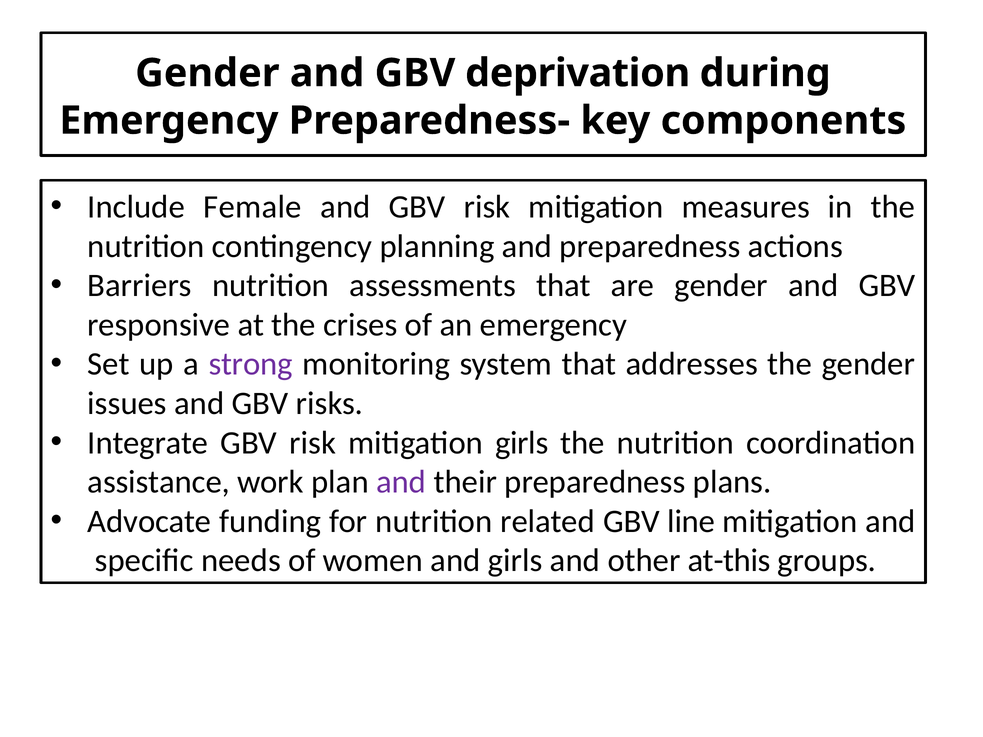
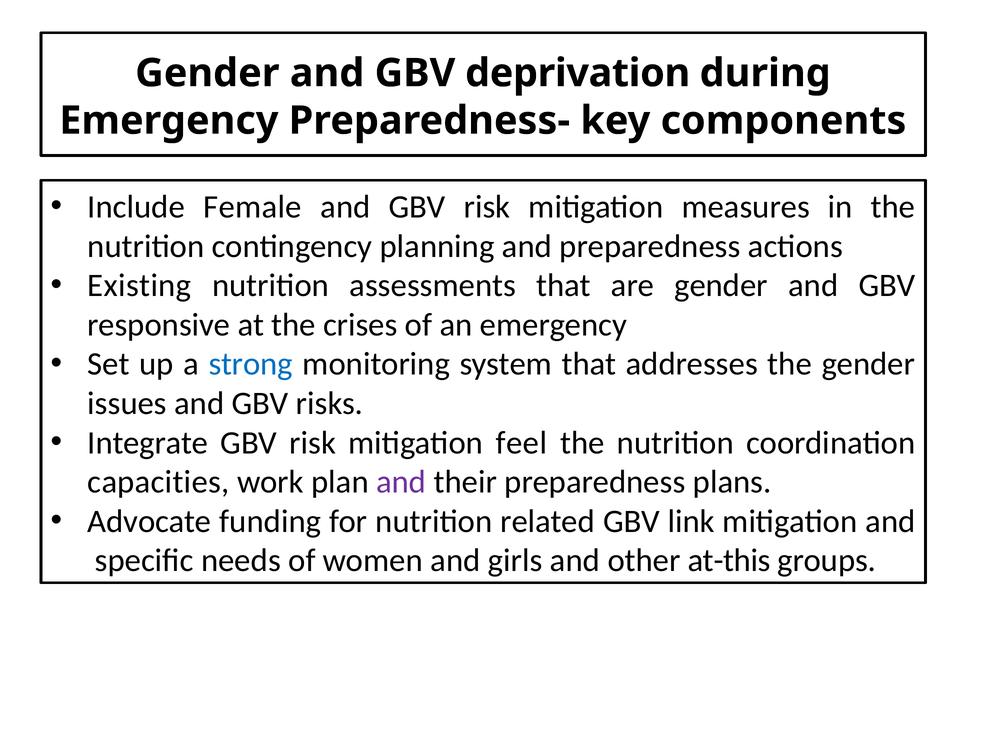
Barriers: Barriers -> Existing
strong colour: purple -> blue
mitigation girls: girls -> feel
assistance: assistance -> capacities
line: line -> link
